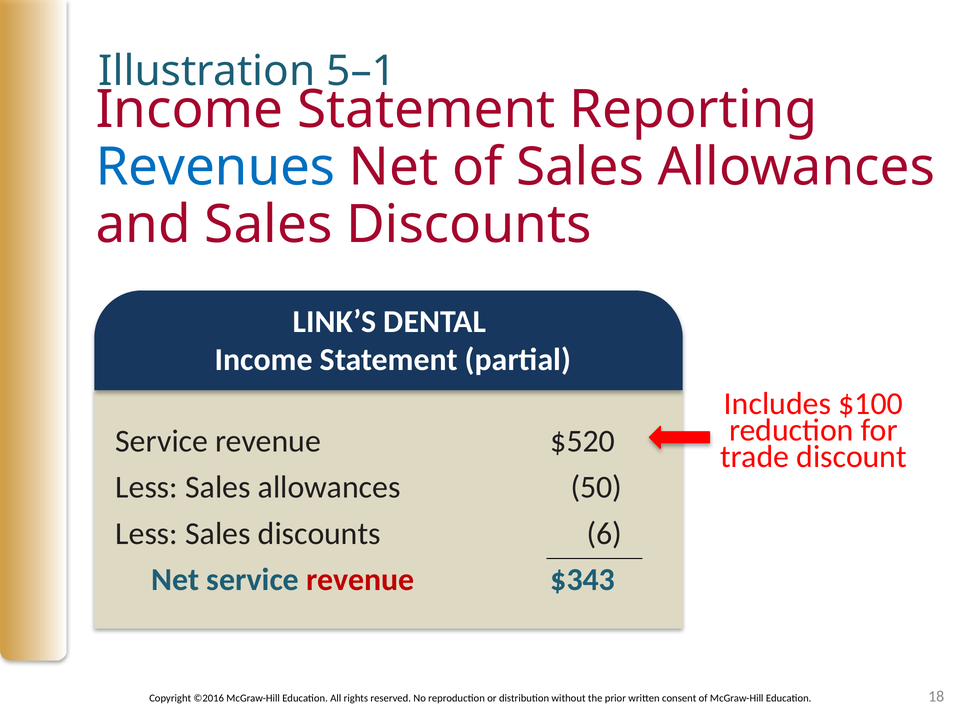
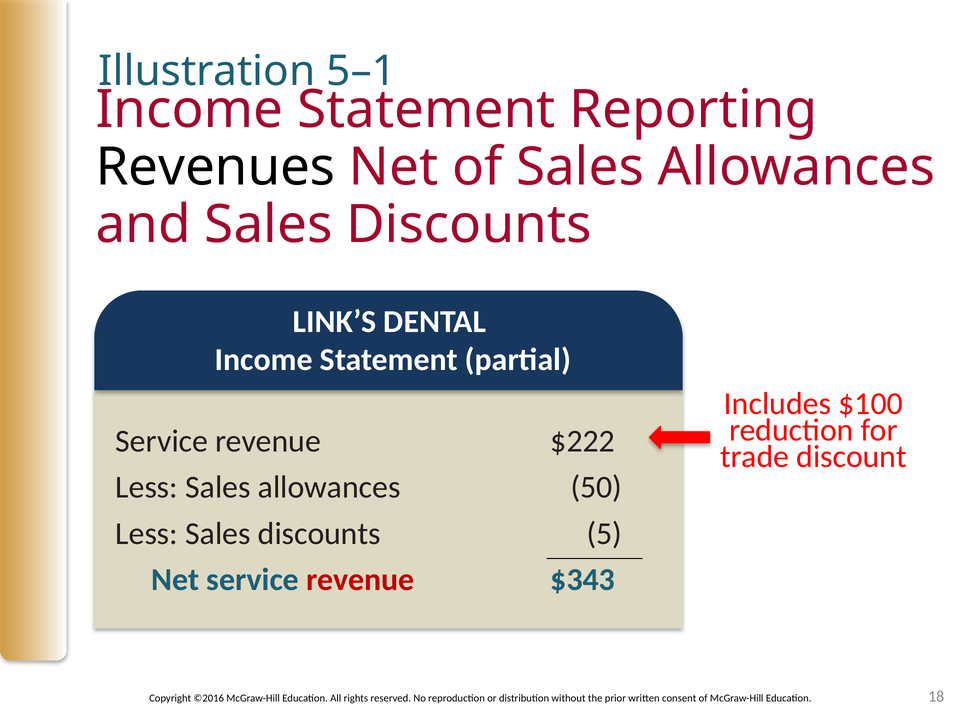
Revenues colour: blue -> black
$520: $520 -> $222
6: 6 -> 5
